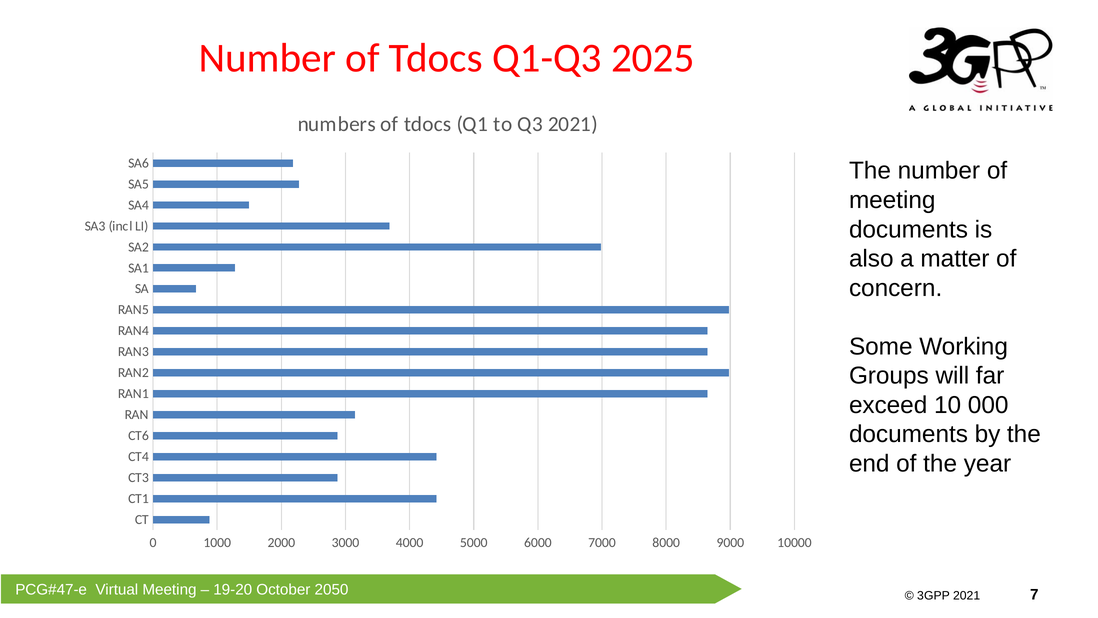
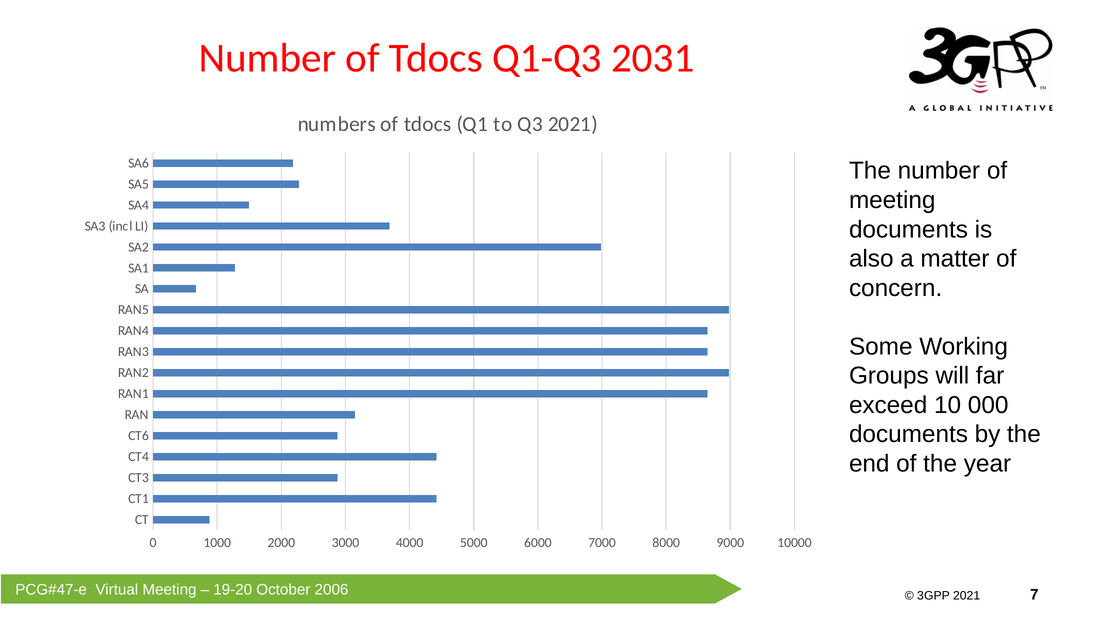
2025: 2025 -> 2031
2050: 2050 -> 2006
